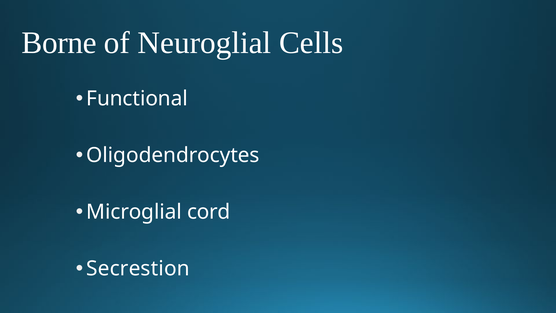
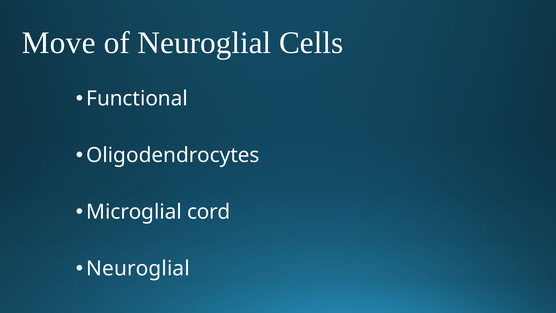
Borne: Borne -> Move
Secrestion at (138, 269): Secrestion -> Neuroglial
